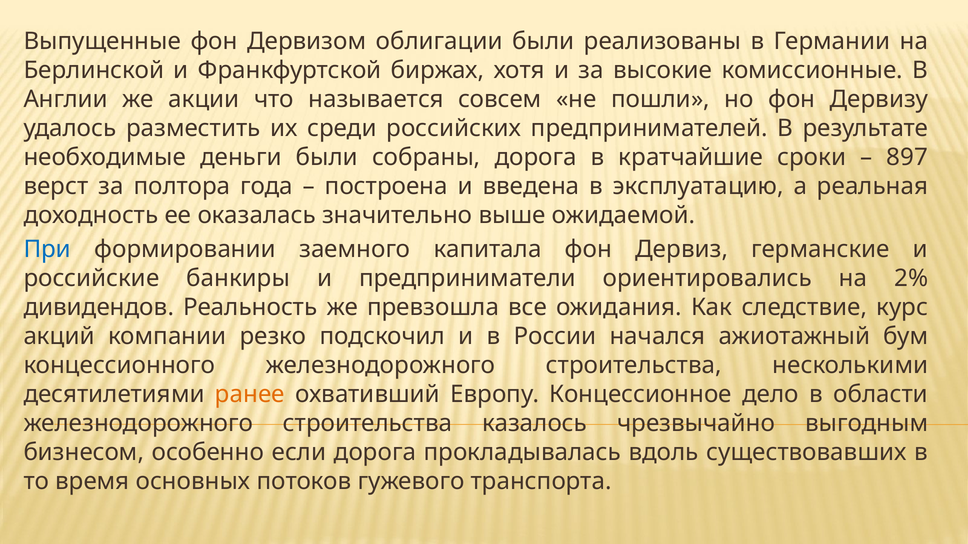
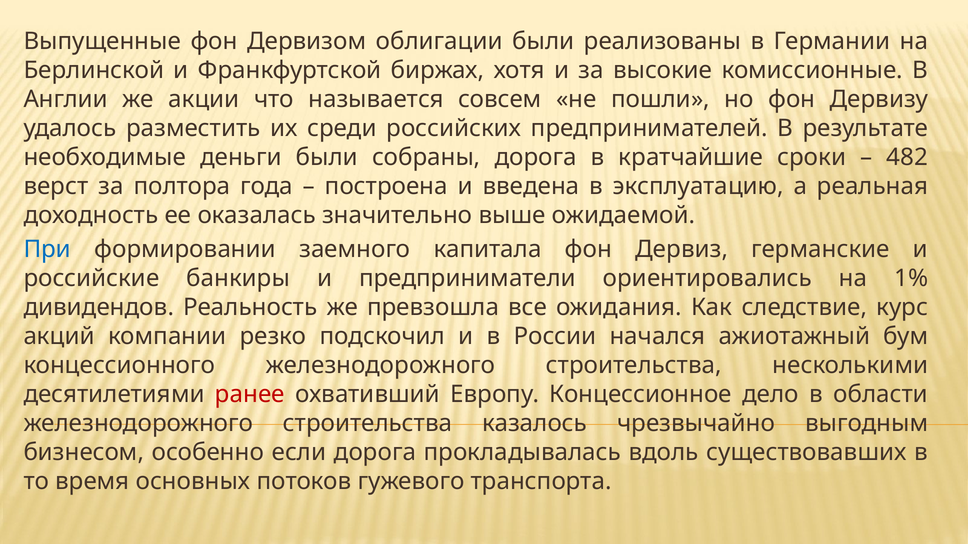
897: 897 -> 482
2%: 2% -> 1%
ранее colour: orange -> red
